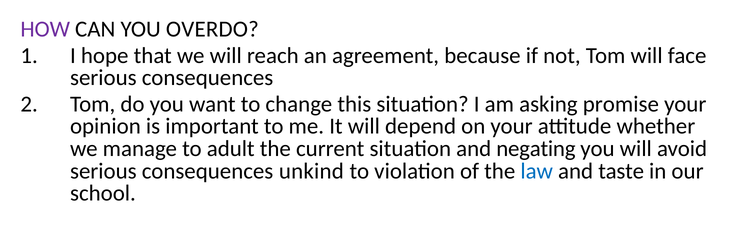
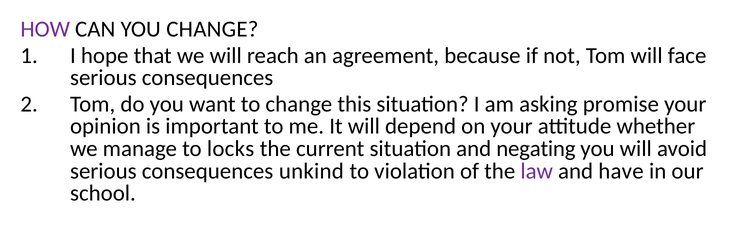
YOU OVERDO: OVERDO -> CHANGE
adult: adult -> locks
law colour: blue -> purple
taste: taste -> have
